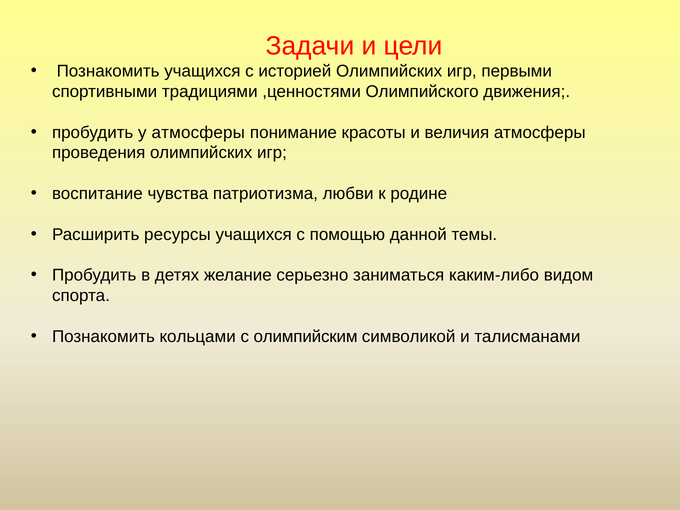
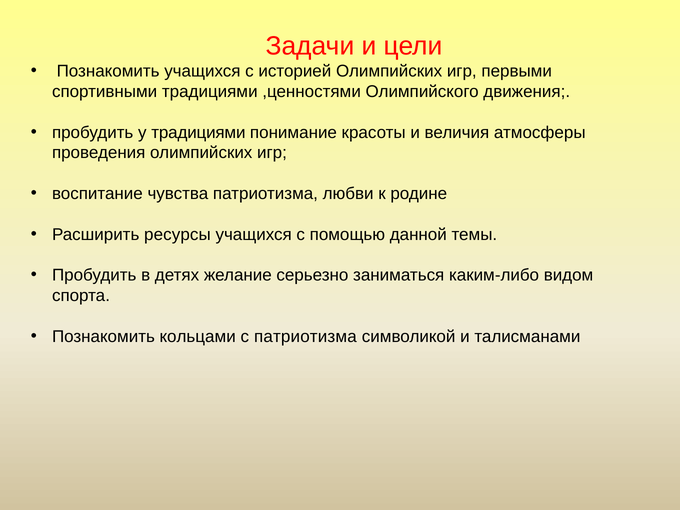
у атмосферы: атмосферы -> традициями
с олимпийским: олимпийским -> патриотизма
